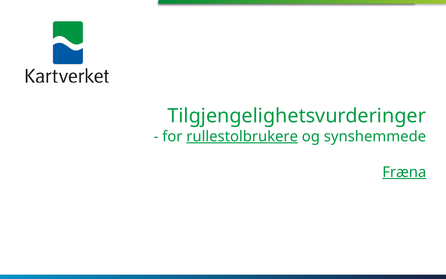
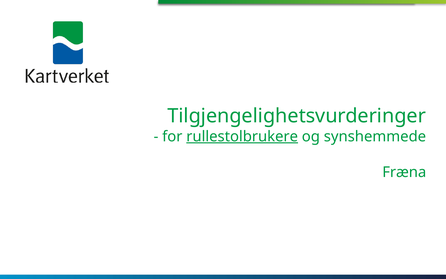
Fræna underline: present -> none
